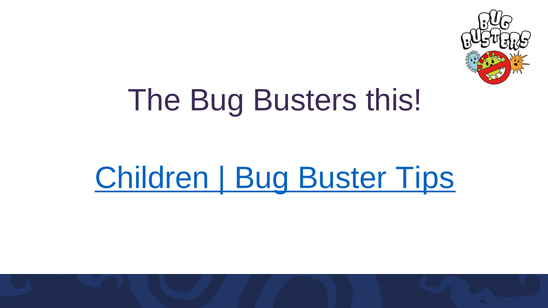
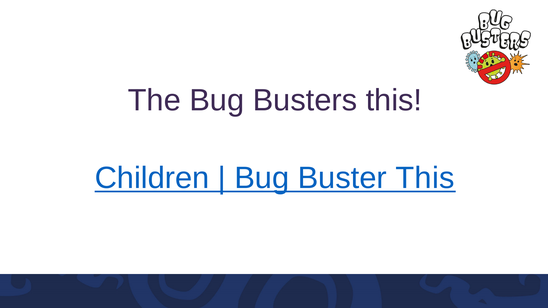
Buster Tips: Tips -> This
